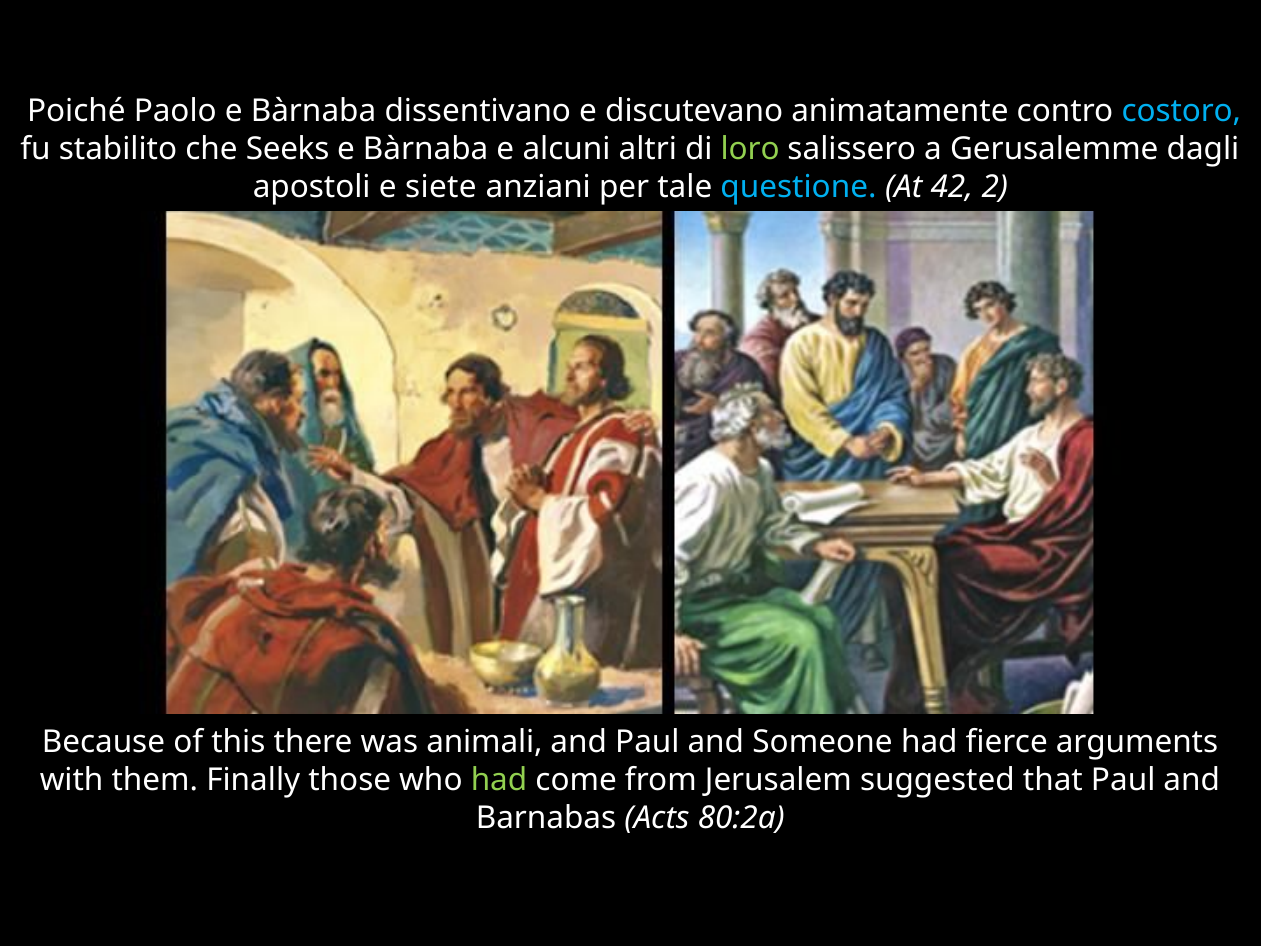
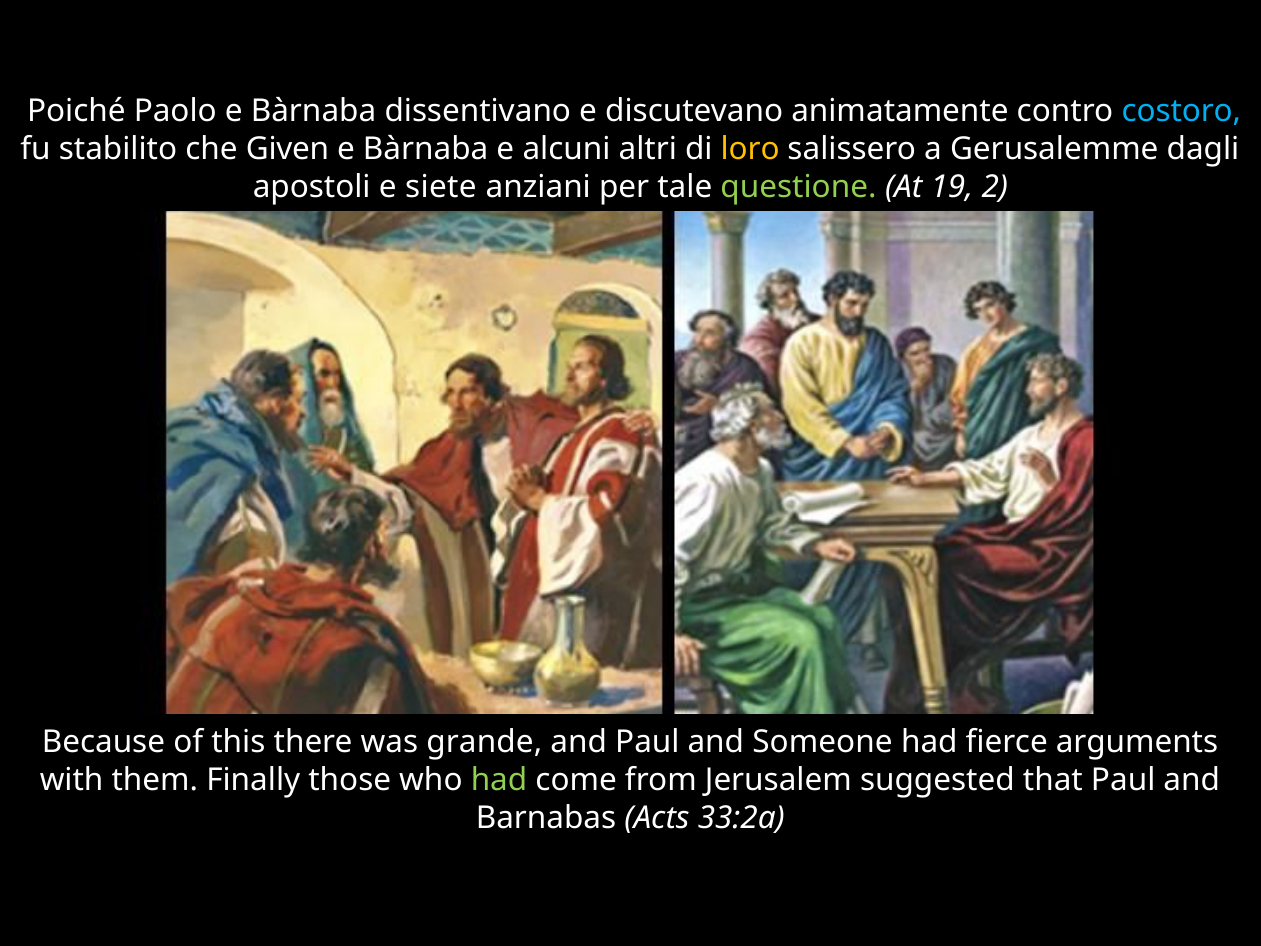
Seeks: Seeks -> Given
loro colour: light green -> yellow
questione colour: light blue -> light green
42: 42 -> 19
animali: animali -> grande
80:2a: 80:2a -> 33:2a
